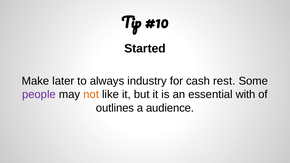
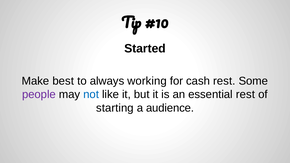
later: later -> best
industry: industry -> working
not colour: orange -> blue
essential with: with -> rest
outlines: outlines -> starting
